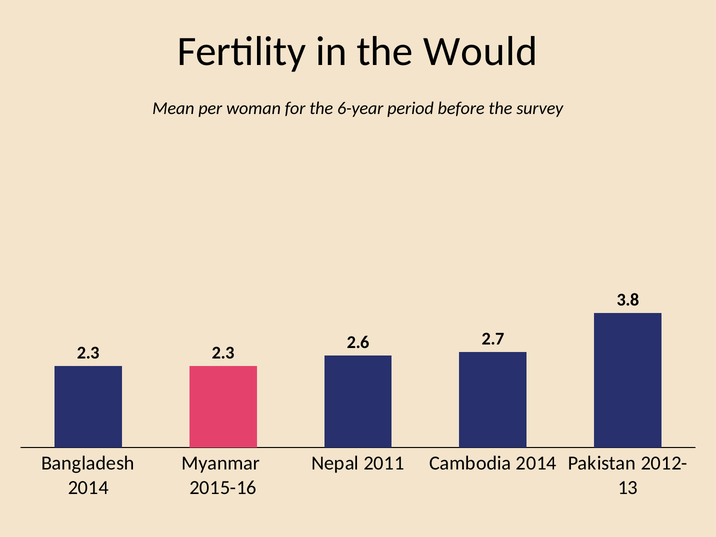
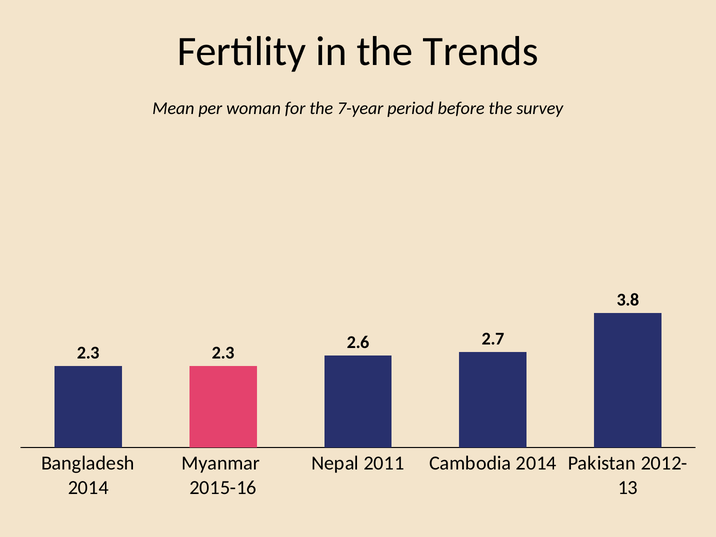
Would: Would -> Trends
6-year: 6-year -> 7-year
